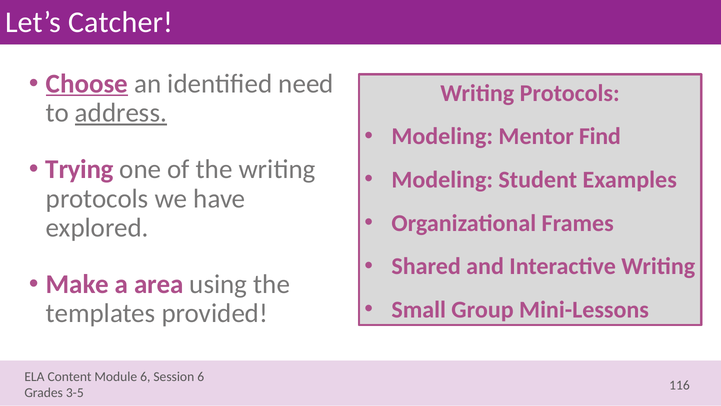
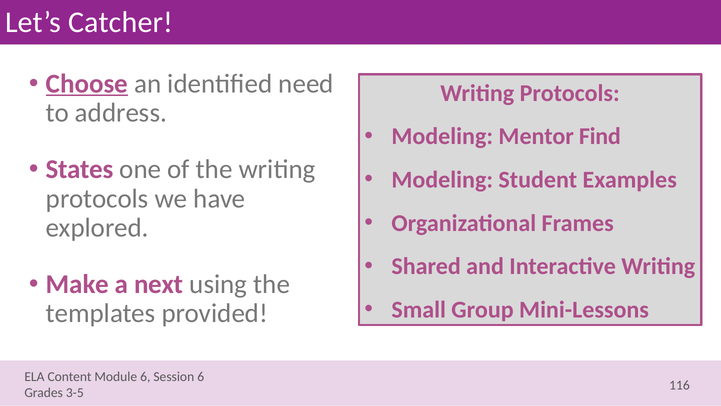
address underline: present -> none
Trying: Trying -> States
area: area -> next
